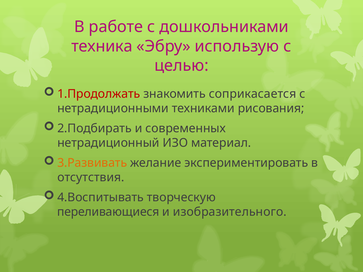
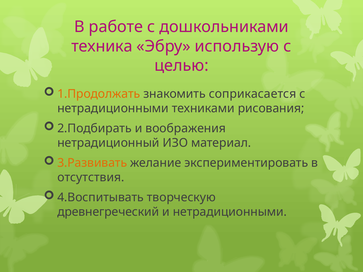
1.Продолжать colour: red -> orange
современных: современных -> воображения
переливающиеся: переливающиеся -> древнегреческий
и изобразительного: изобразительного -> нетрадиционными
